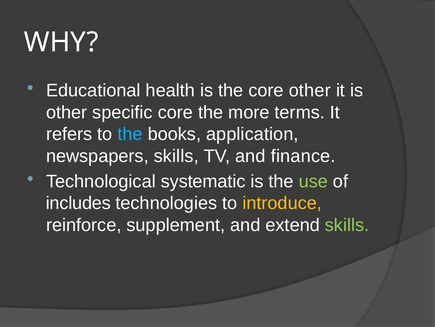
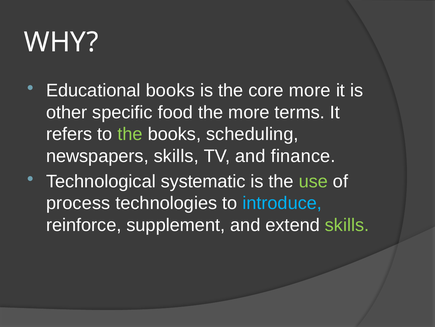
Educational health: health -> books
core other: other -> more
specific core: core -> food
the at (130, 134) colour: light blue -> light green
application: application -> scheduling
includes: includes -> process
introduce colour: yellow -> light blue
